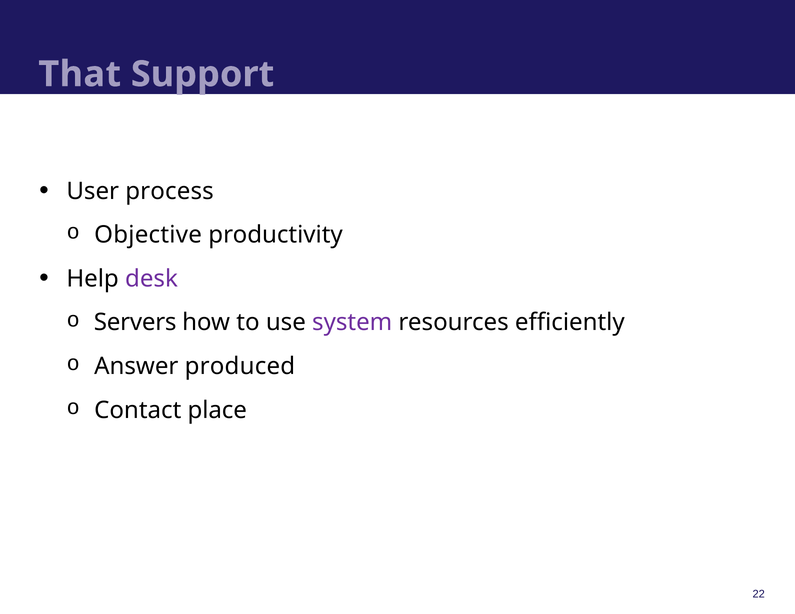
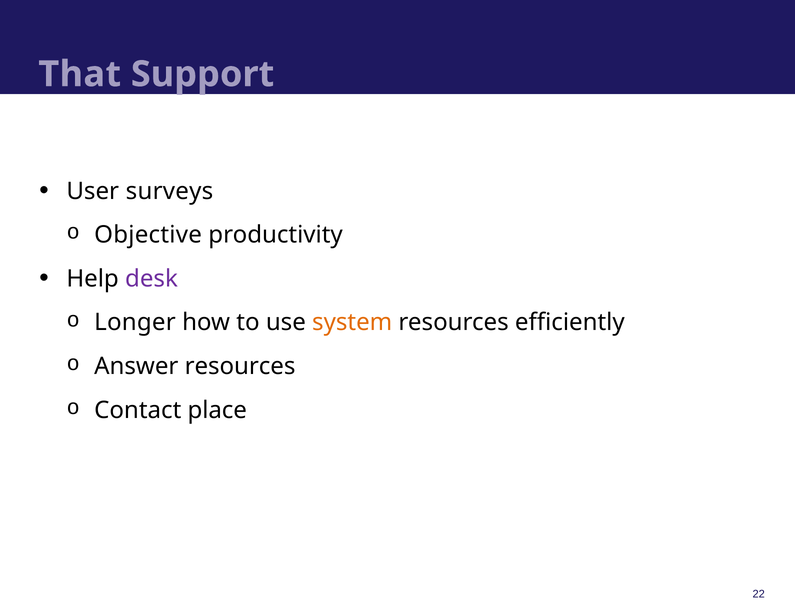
process: process -> surveys
Servers: Servers -> Longer
system colour: purple -> orange
Answer produced: produced -> resources
